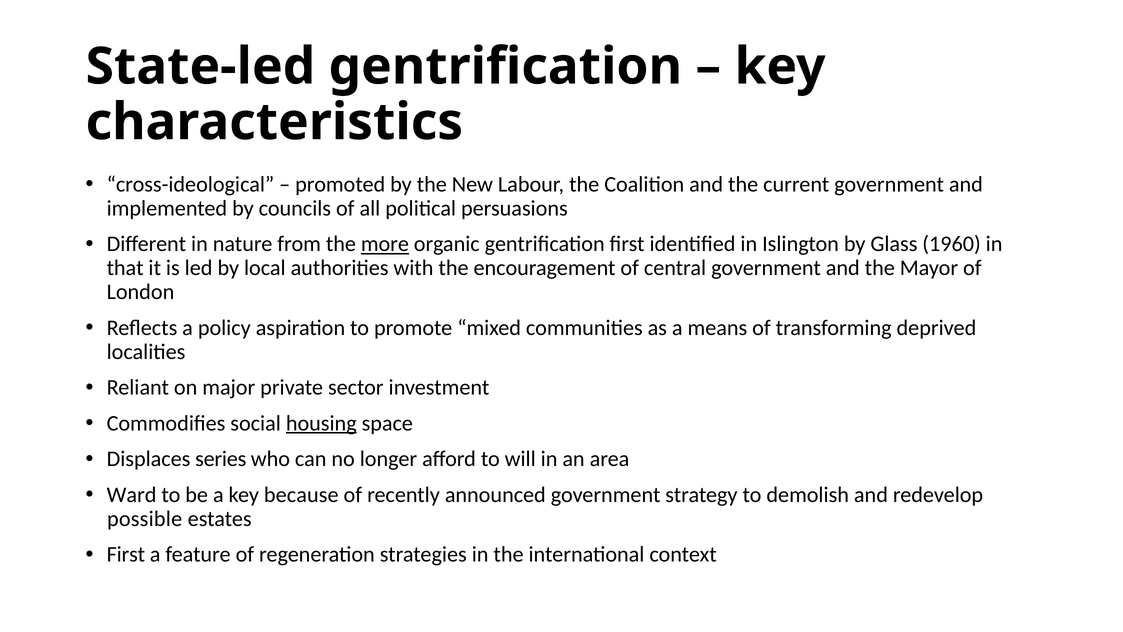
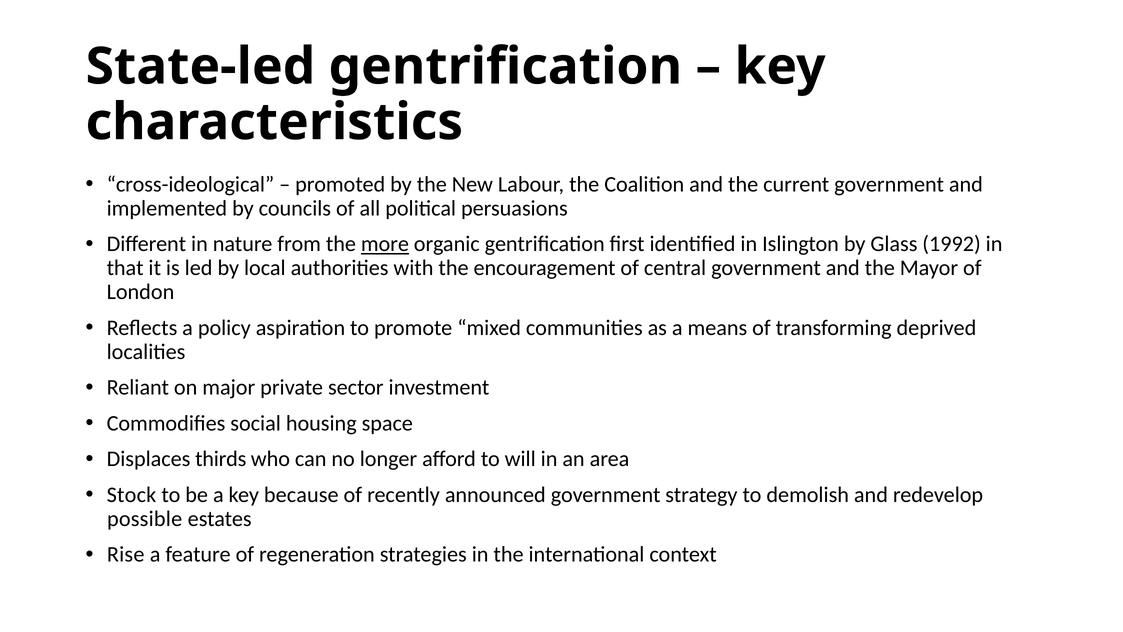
1960: 1960 -> 1992
housing underline: present -> none
series: series -> thirds
Ward: Ward -> Stock
First at (126, 554): First -> Rise
